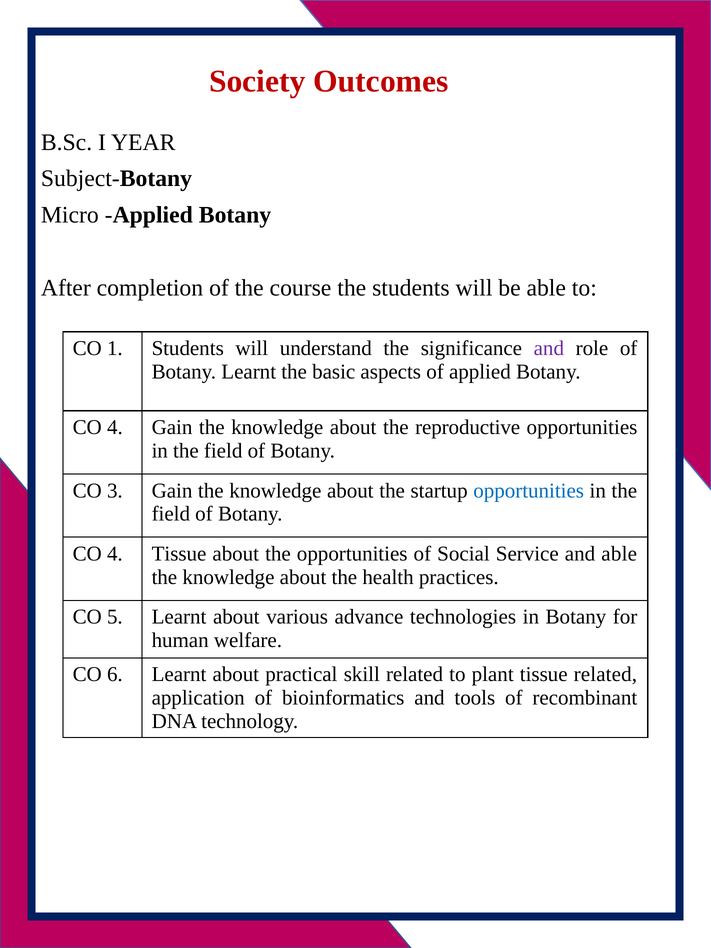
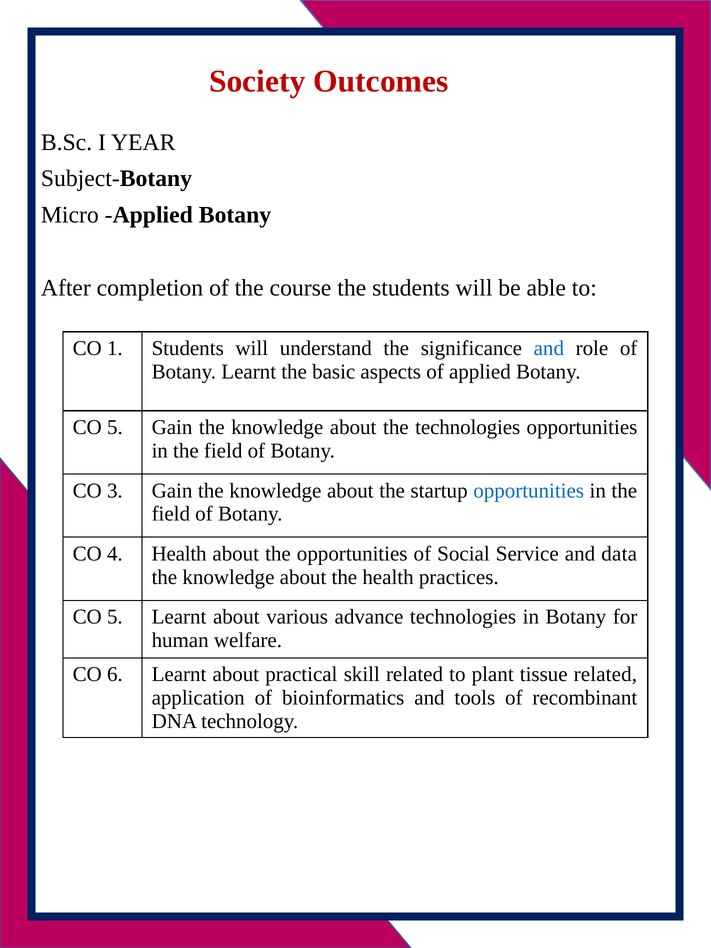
and at (549, 348) colour: purple -> blue
4 at (115, 427): 4 -> 5
the reproductive: reproductive -> technologies
4 Tissue: Tissue -> Health
and able: able -> data
